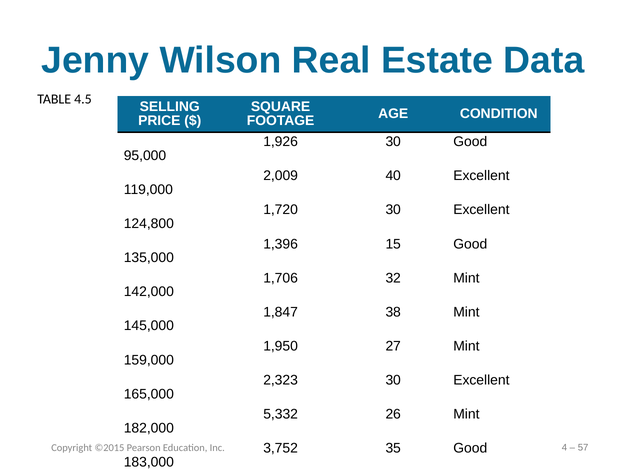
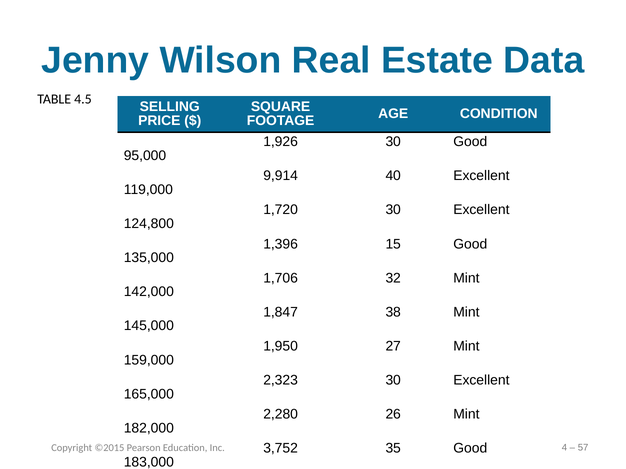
2,009: 2,009 -> 9,914
5,332: 5,332 -> 2,280
